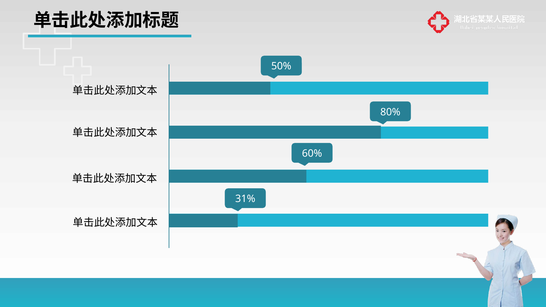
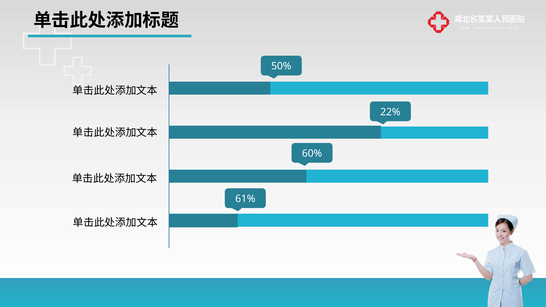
80%: 80% -> 22%
31%: 31% -> 61%
